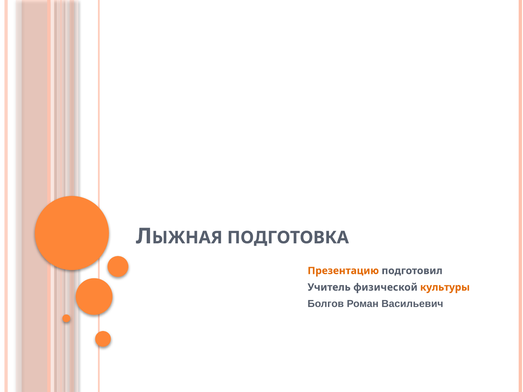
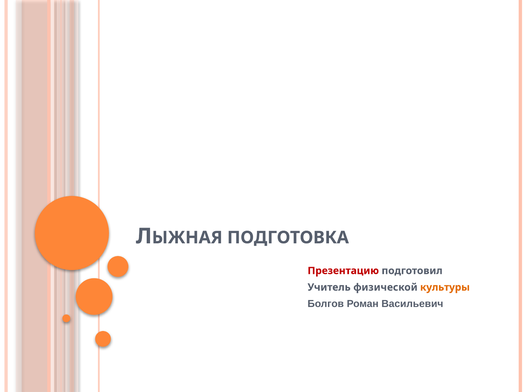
Презентацию colour: orange -> red
